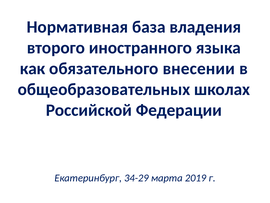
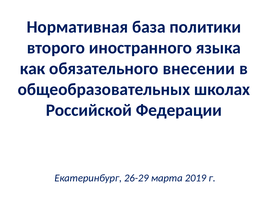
владения: владения -> политики
34-29: 34-29 -> 26-29
